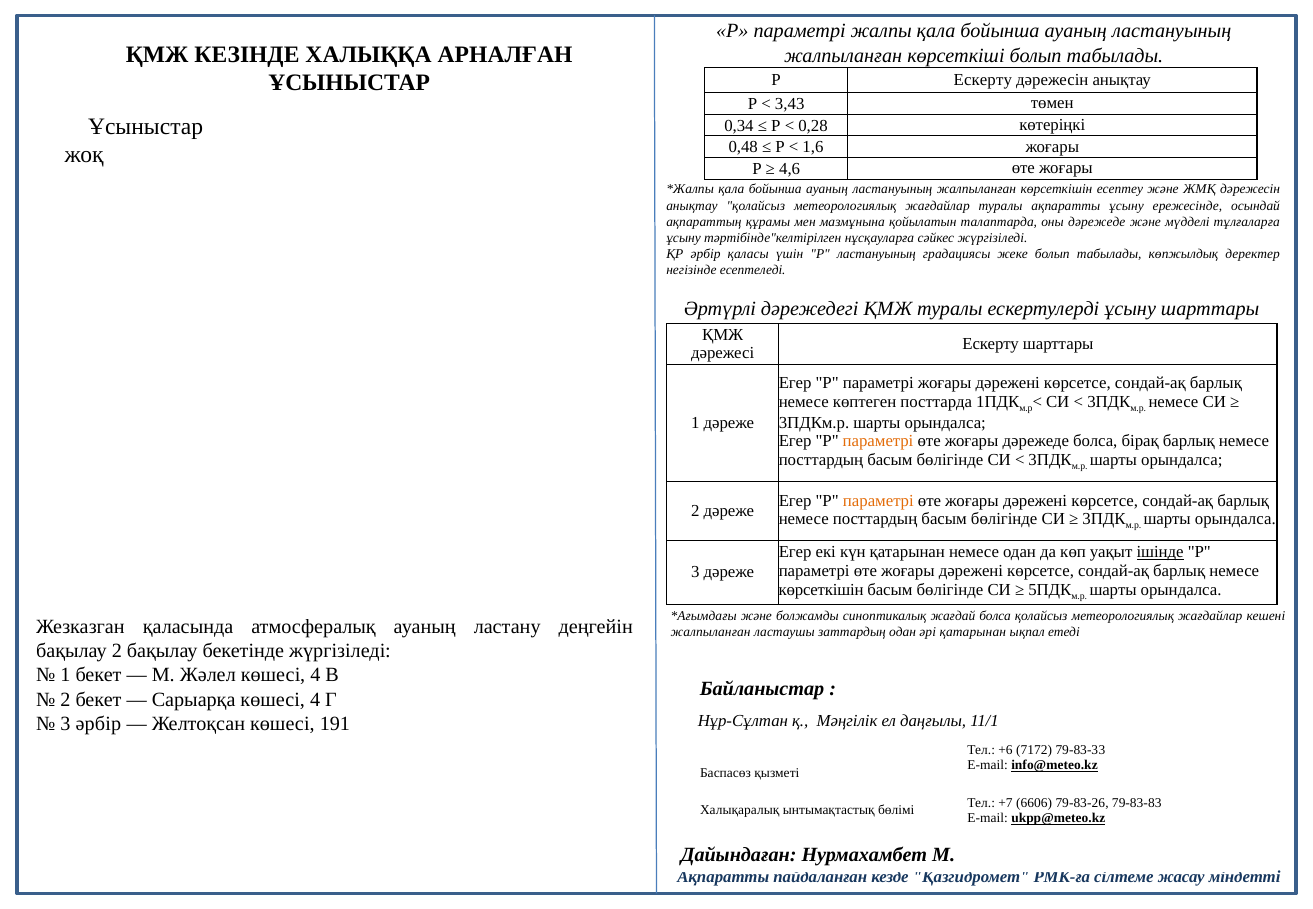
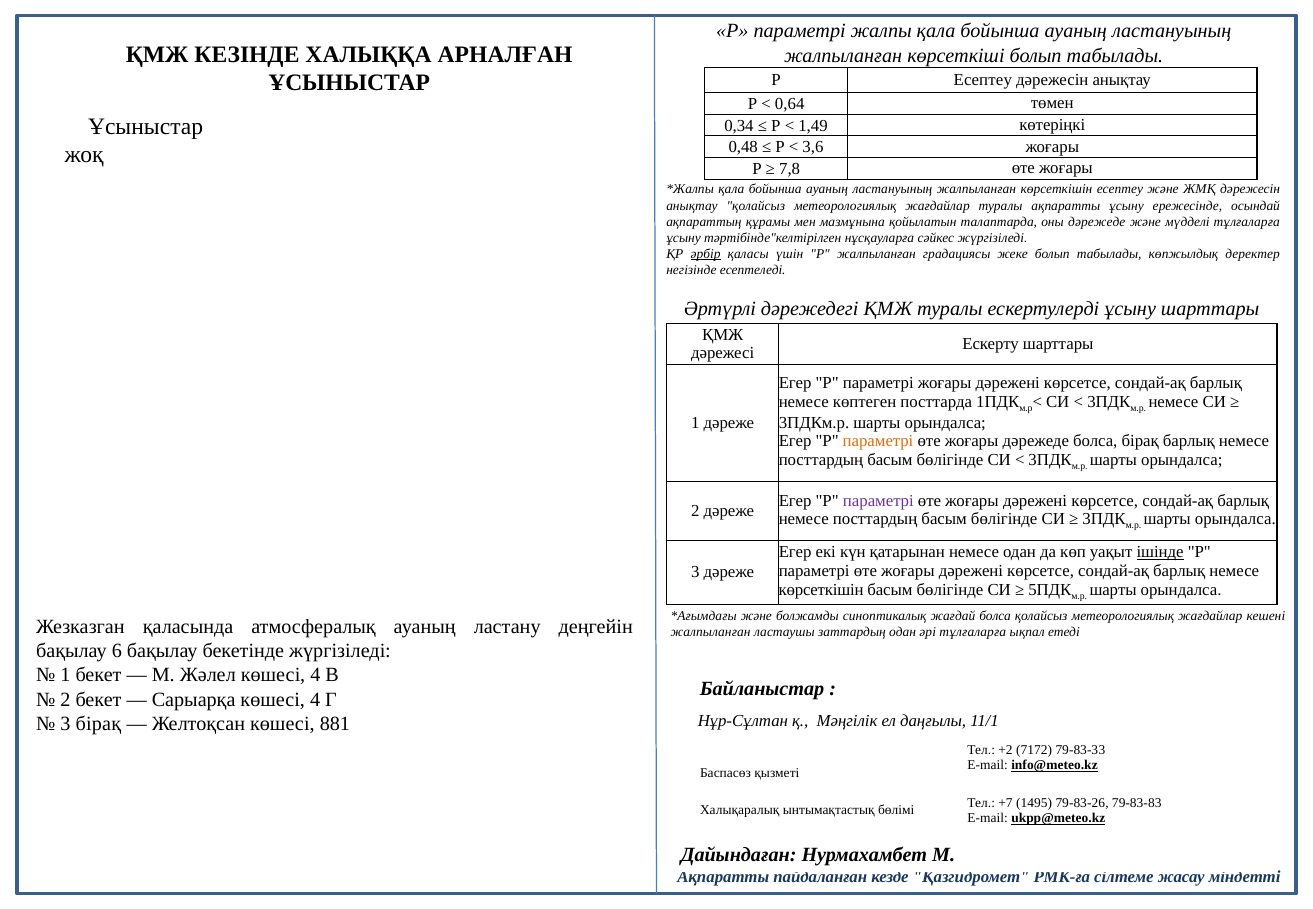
Р Ескерту: Ескерту -> Есептеу
3,43: 3,43 -> 0,64
0,28: 0,28 -> 1,49
1,6: 1,6 -> 3,6
4,6: 4,6 -> 7,8
әрбір at (706, 254) underline: none -> present
Р ластануының: ластануының -> жалпыланған
параметрі at (878, 500) colour: orange -> purple
әрі қатарынан: қатарынан -> тұлғаларға
бақылау 2: 2 -> 6
3 әрбір: әрбір -> бірақ
191: 191 -> 881
+6: +6 -> +2
6606: 6606 -> 1495
